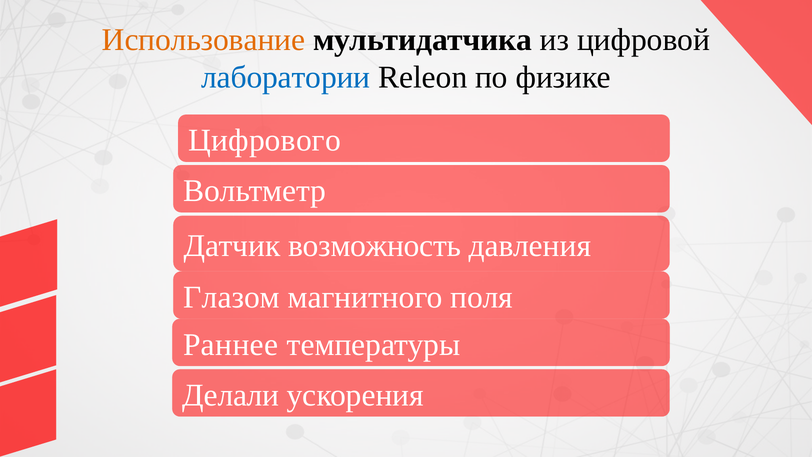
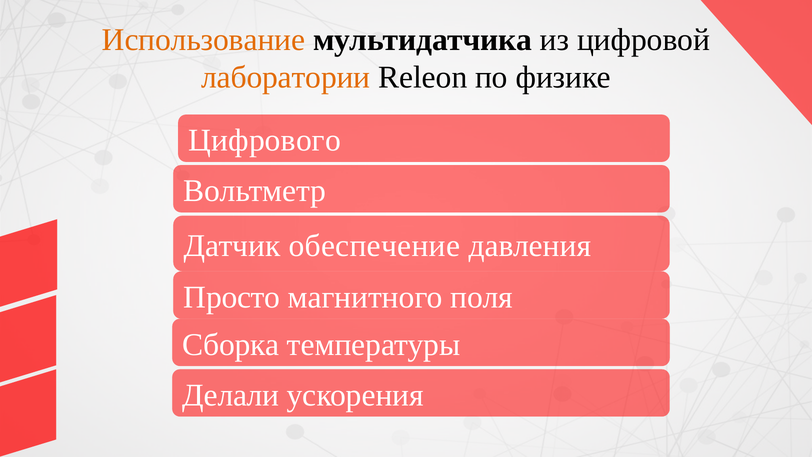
лаборатории colour: blue -> orange
возможность: возможность -> обеспечение
Глазом: Глазом -> Просто
Раннее: Раннее -> Сборка
